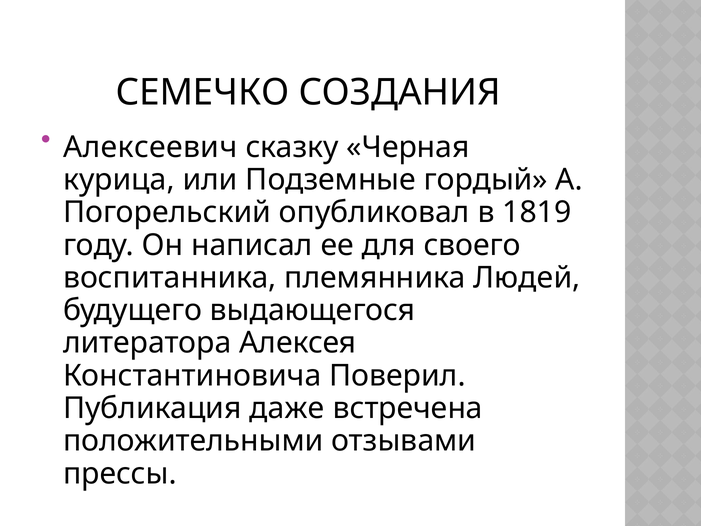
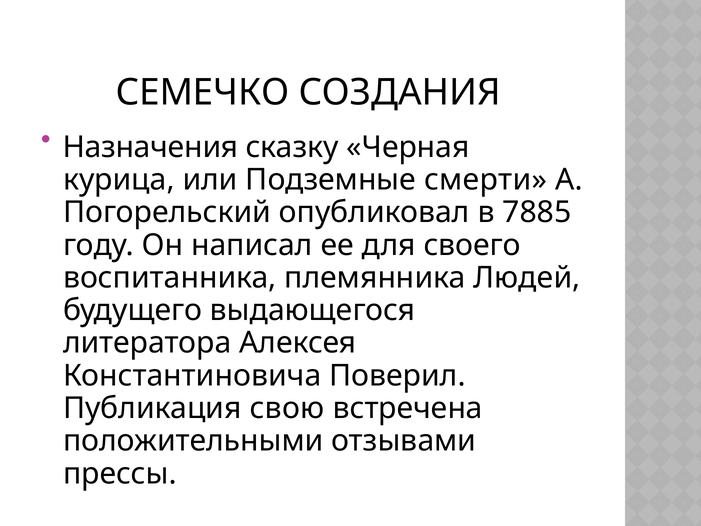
Алексеевич: Алексеевич -> Назначения
гордый: гордый -> смерти
1819: 1819 -> 7885
даже: даже -> свою
